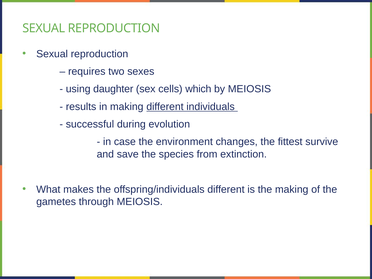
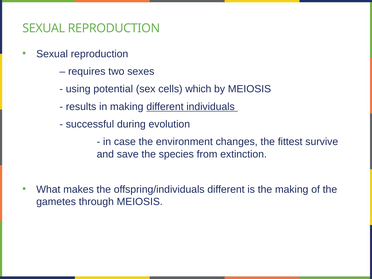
daughter: daughter -> potential
